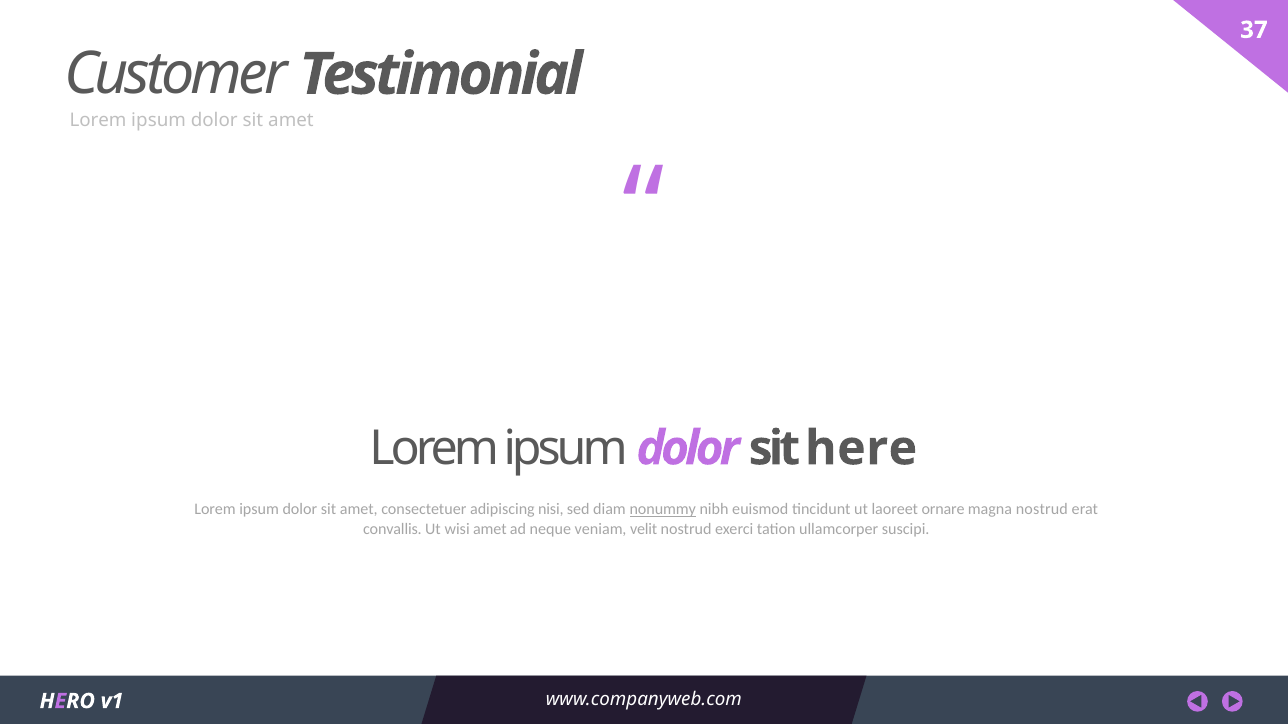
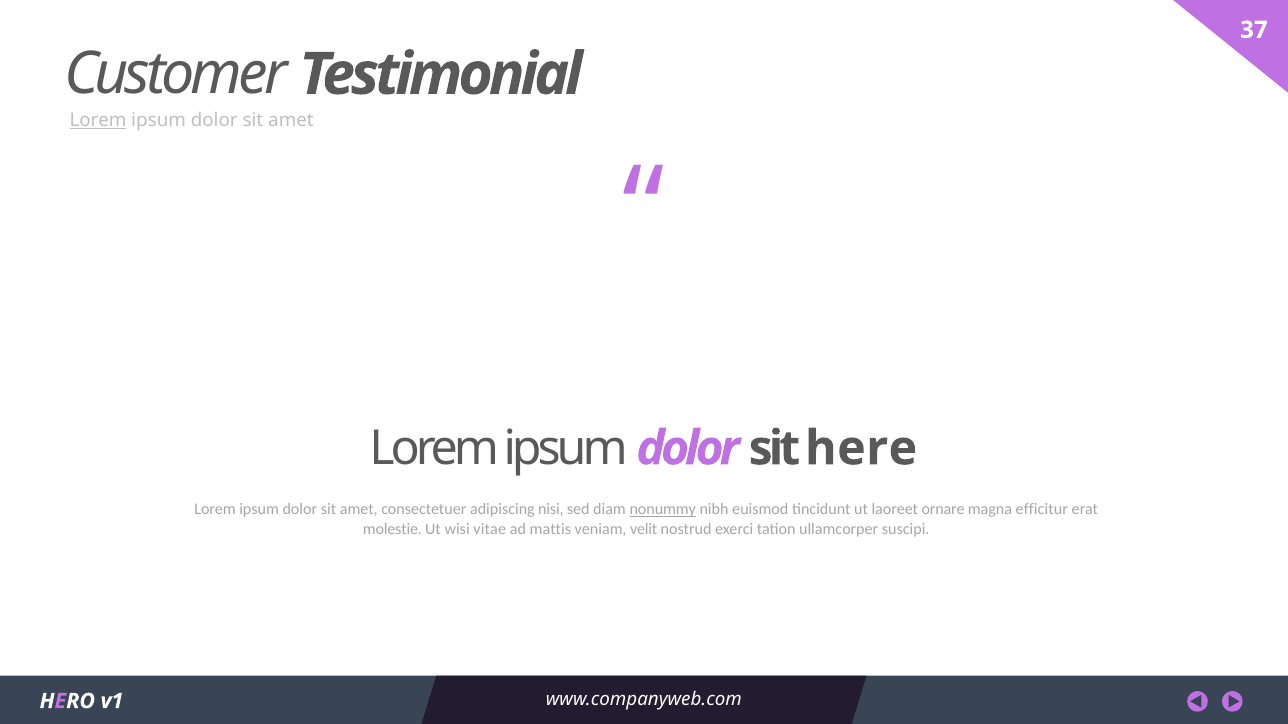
Lorem at (98, 121) underline: none -> present
magna nostrud: nostrud -> efficitur
convallis: convallis -> molestie
wisi amet: amet -> vitae
neque: neque -> mattis
